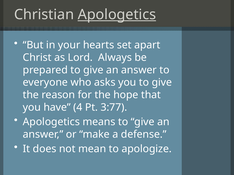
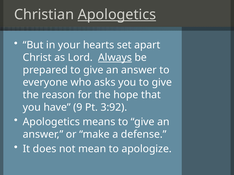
Always underline: none -> present
4: 4 -> 9
3:77: 3:77 -> 3:92
